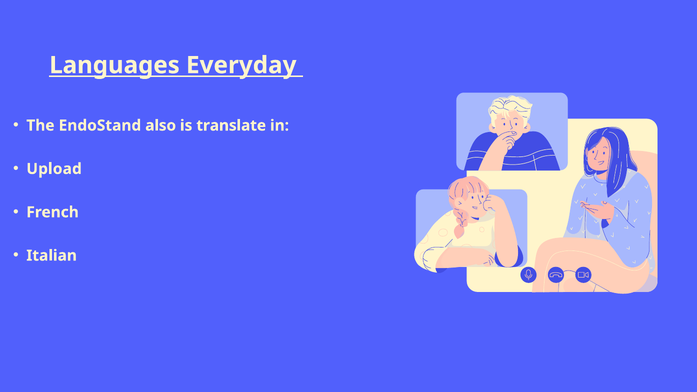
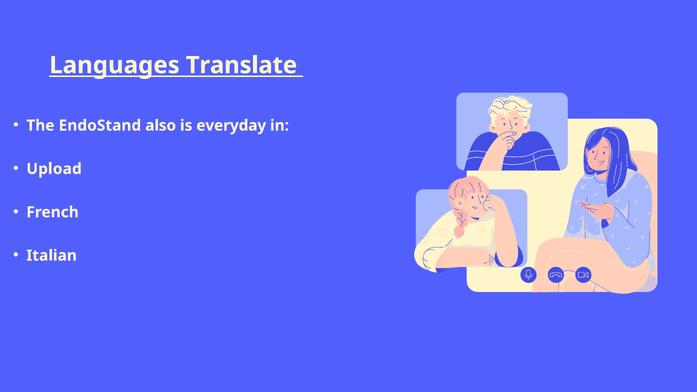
Everyday: Everyday -> Translate
translate: translate -> everyday
